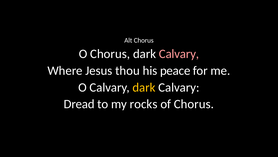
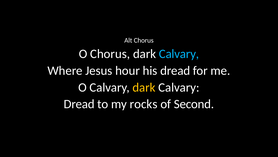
Calvary at (179, 54) colour: pink -> light blue
thou: thou -> hour
his peace: peace -> dread
of Chorus: Chorus -> Second
